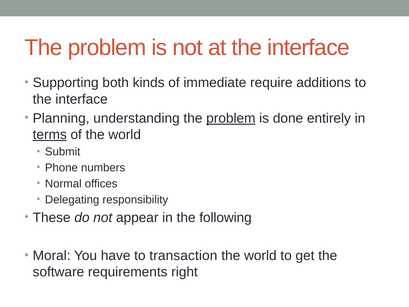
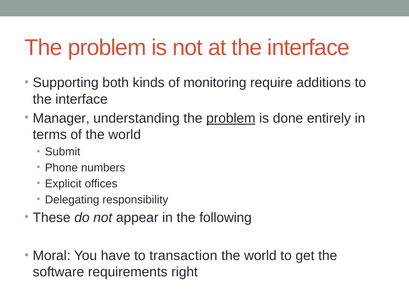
immediate: immediate -> monitoring
Planning: Planning -> Manager
terms underline: present -> none
Normal: Normal -> Explicit
